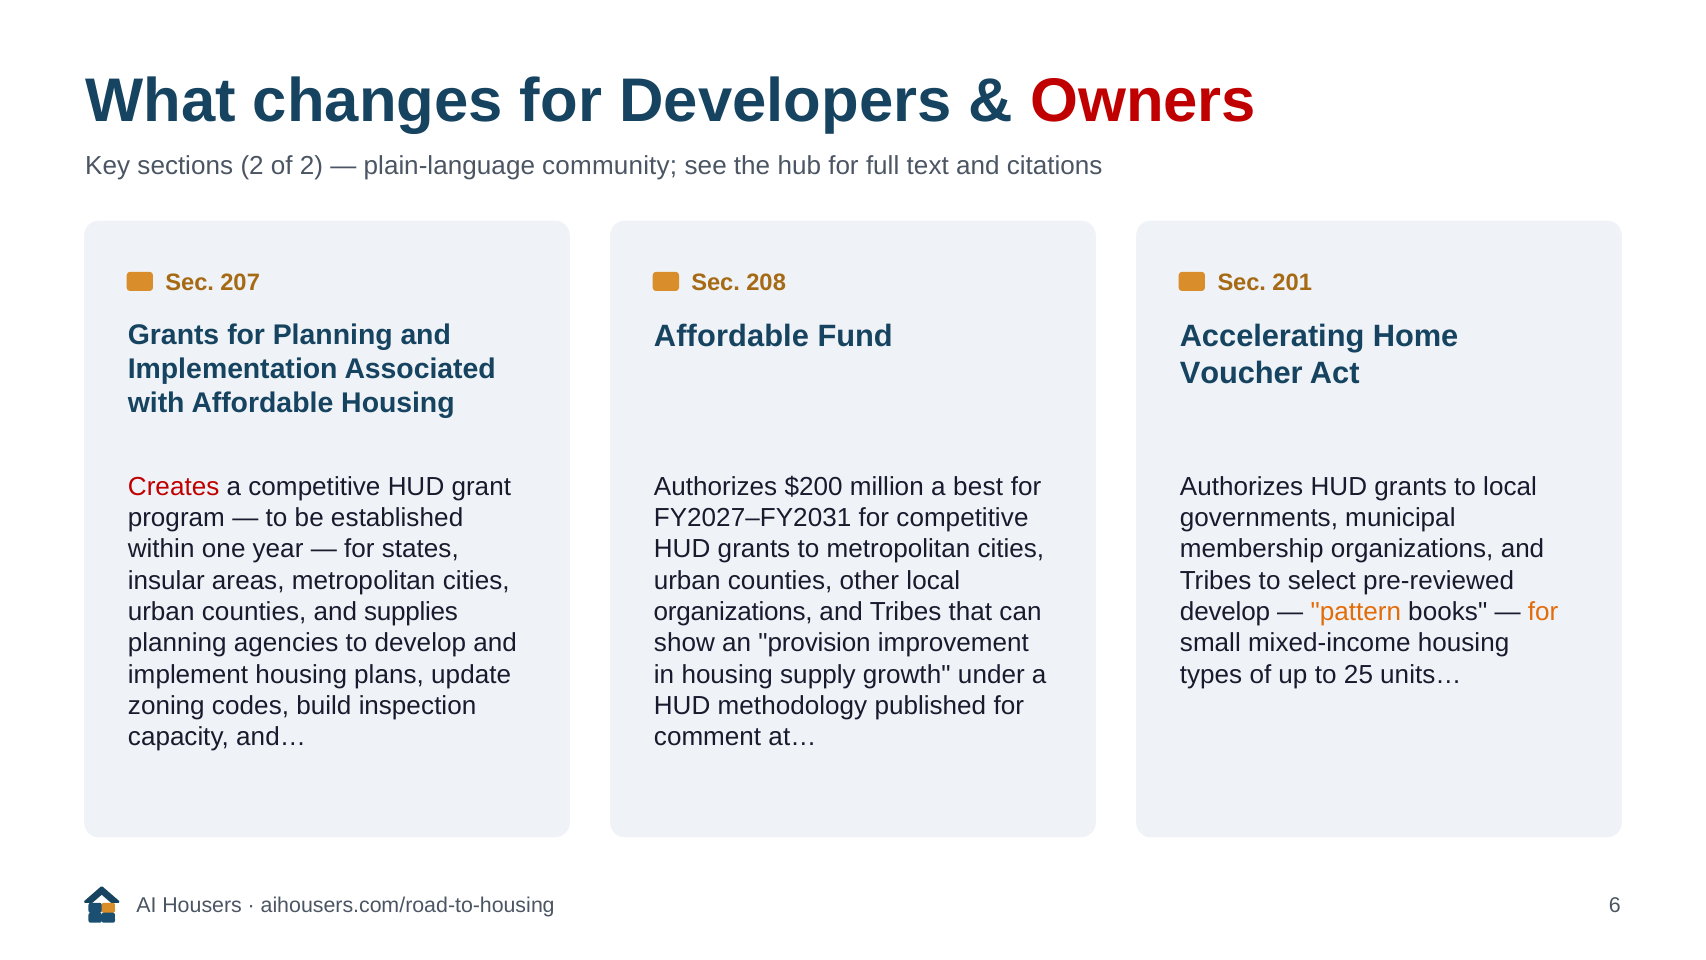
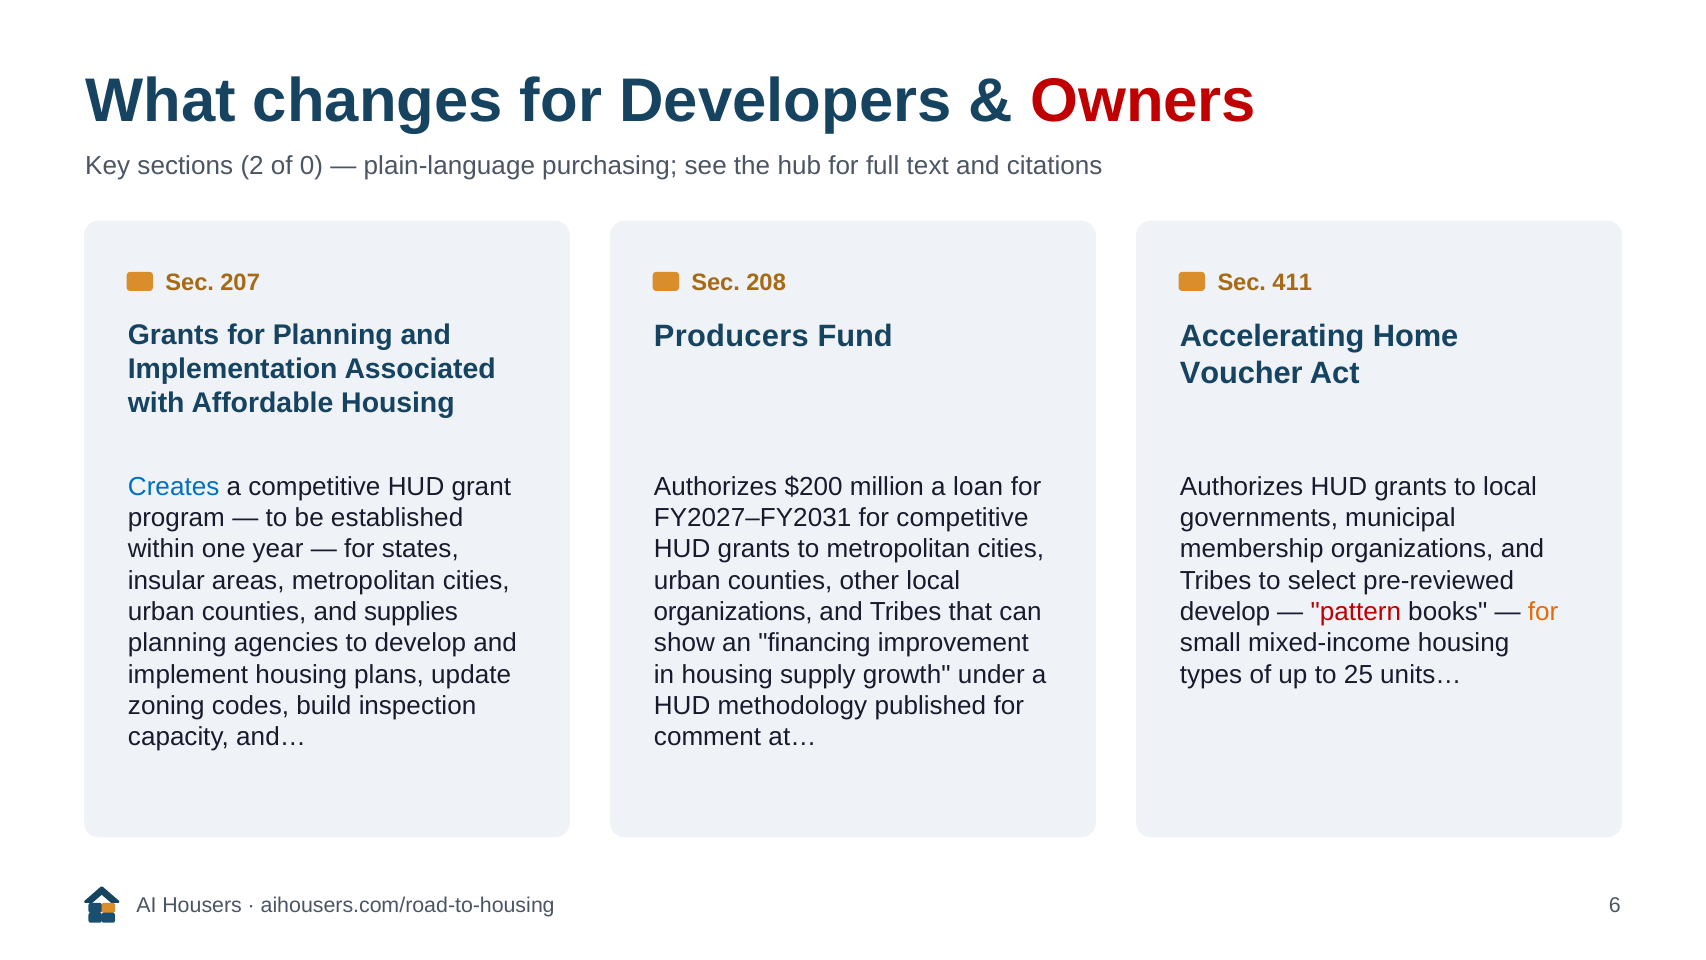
of 2: 2 -> 0
community: community -> purchasing
201: 201 -> 411
Affordable at (731, 336): Affordable -> Producers
Creates colour: red -> blue
best: best -> loan
pattern colour: orange -> red
provision: provision -> financing
